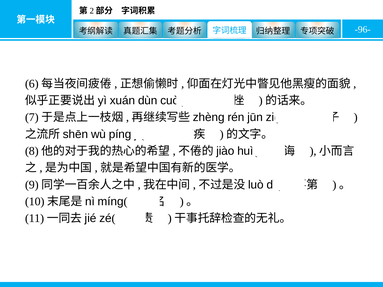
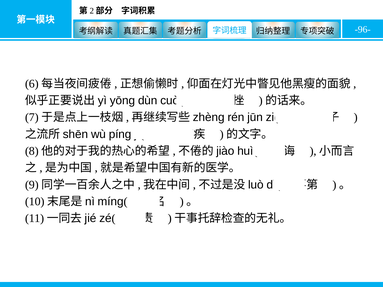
xuán: xuán -> yōng
